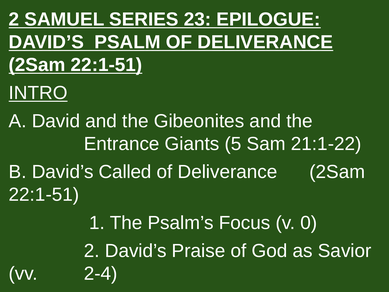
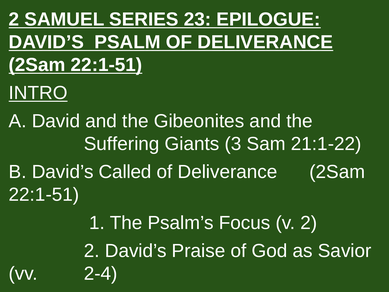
Entrance: Entrance -> Suffering
5: 5 -> 3
v 0: 0 -> 2
